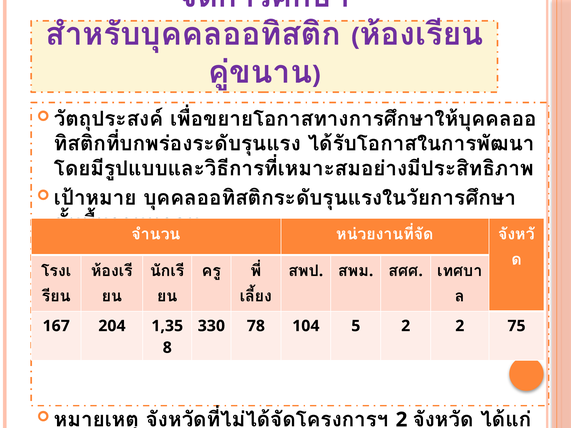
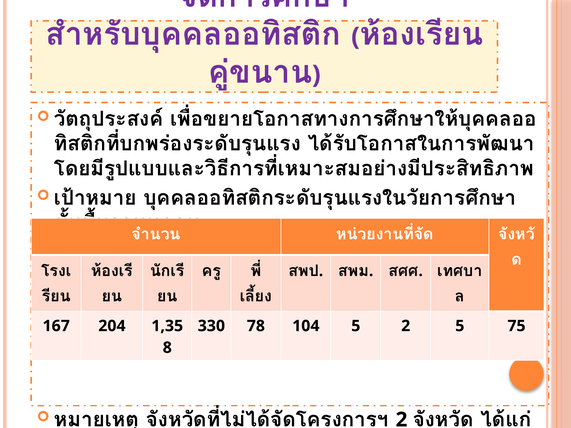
2 2: 2 -> 5
